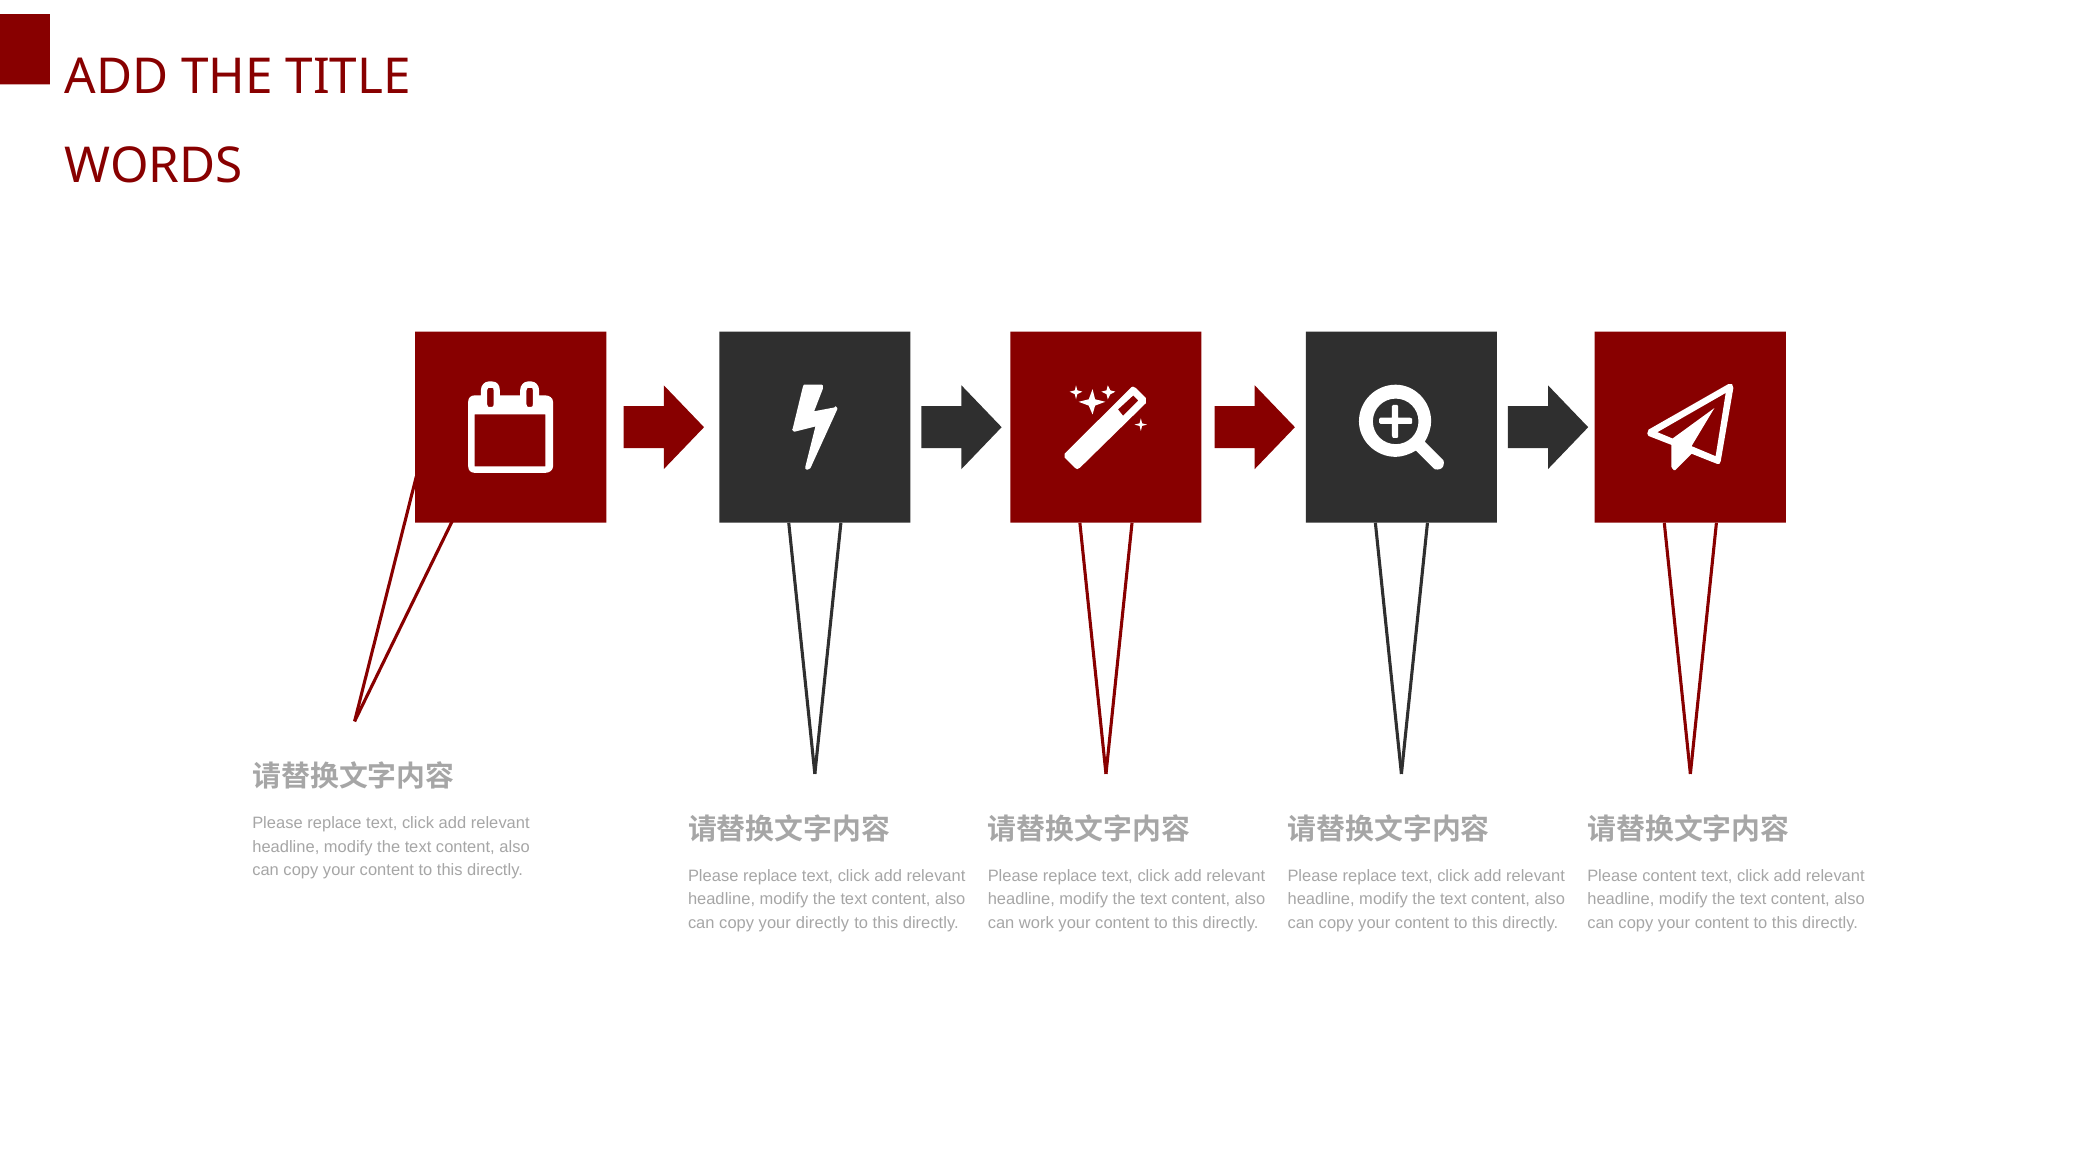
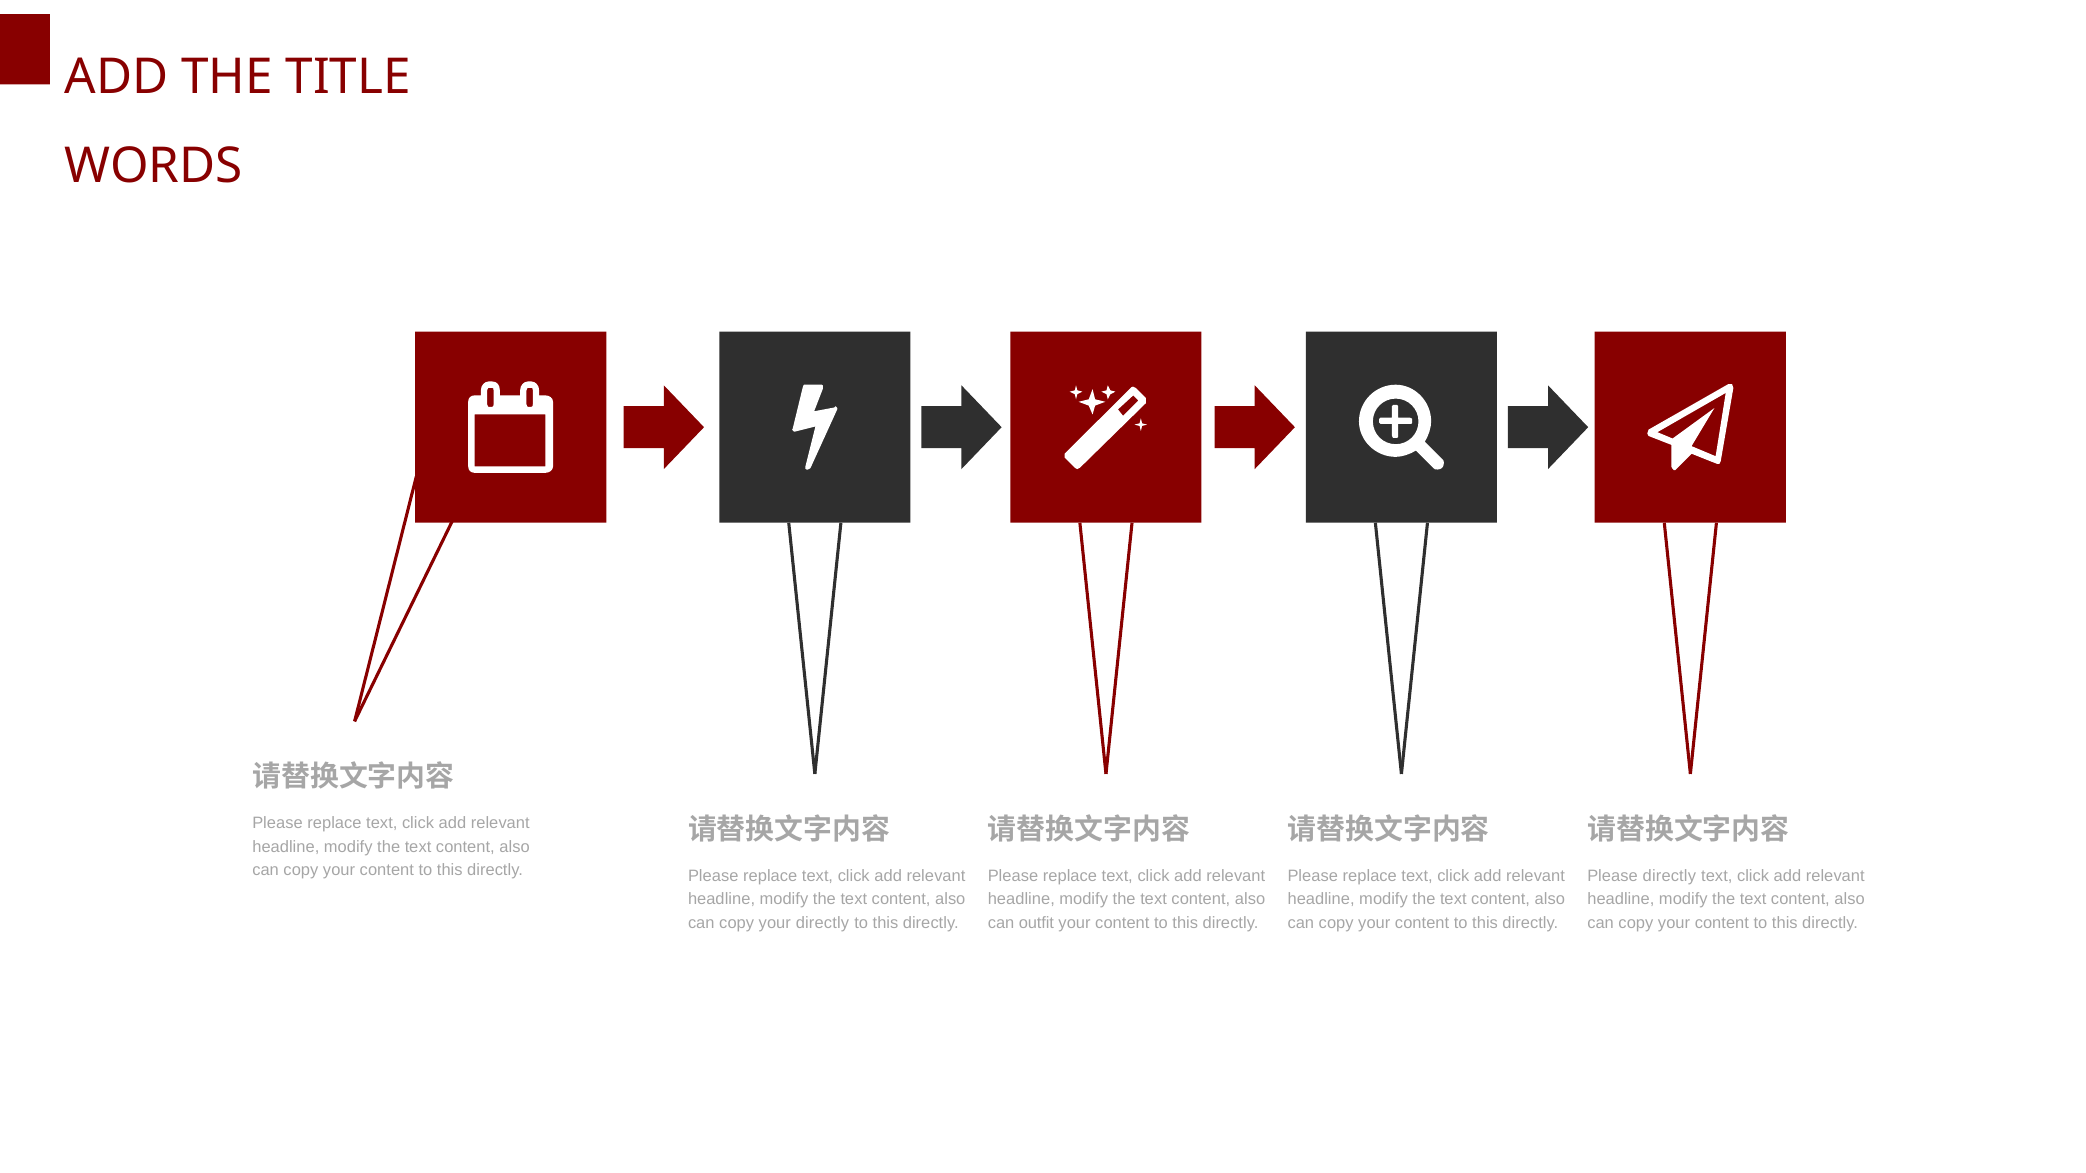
Please content: content -> directly
work: work -> outfit
